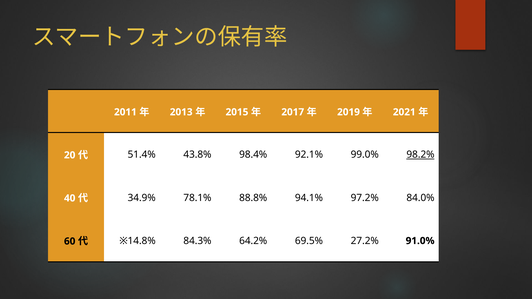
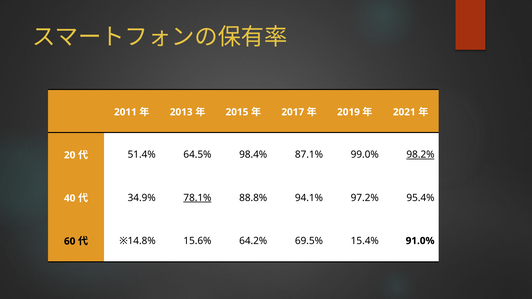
43.8%: 43.8% -> 64.5%
92.1%: 92.1% -> 87.1%
78.1% underline: none -> present
84.0%: 84.0% -> 95.4%
84.3%: 84.3% -> 15.6%
27.2%: 27.2% -> 15.4%
